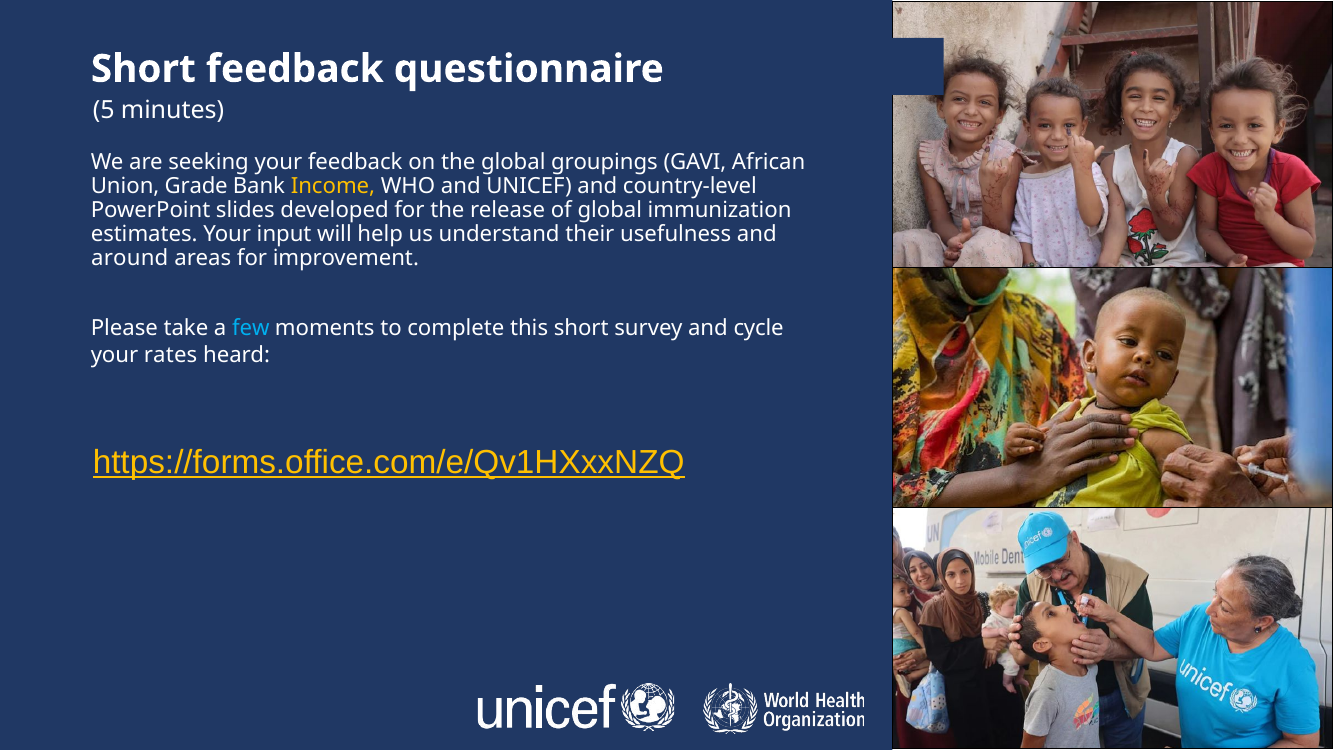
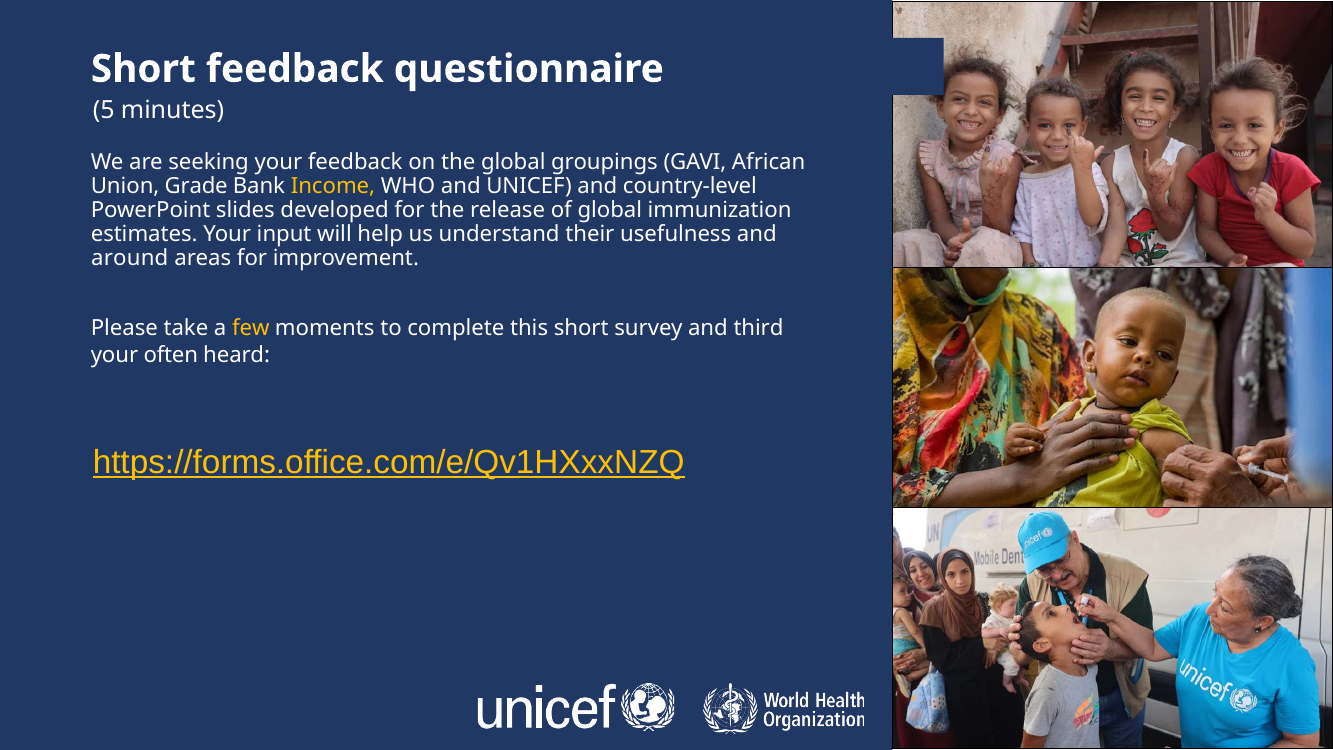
few colour: light blue -> yellow
cycle: cycle -> third
rates: rates -> often
